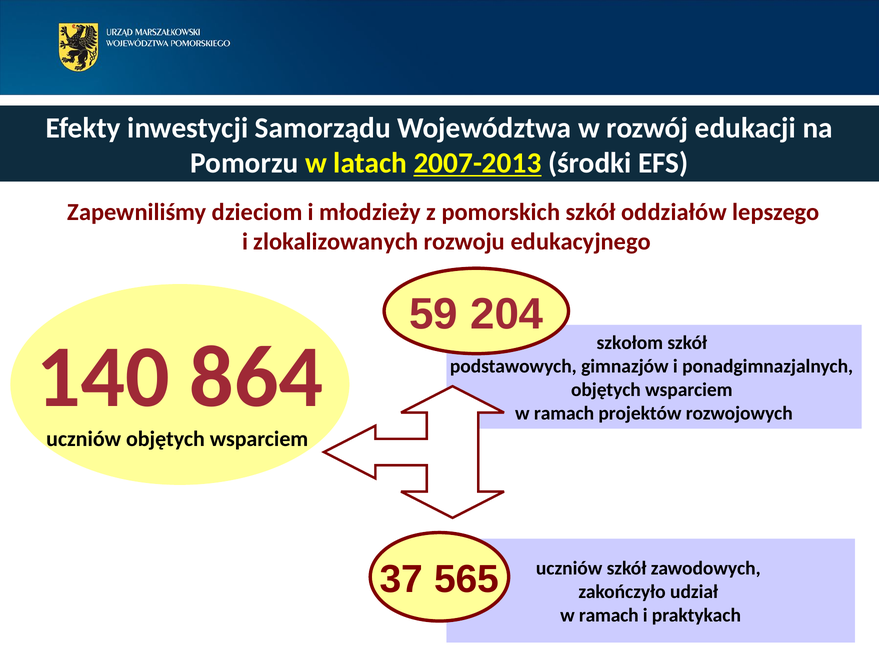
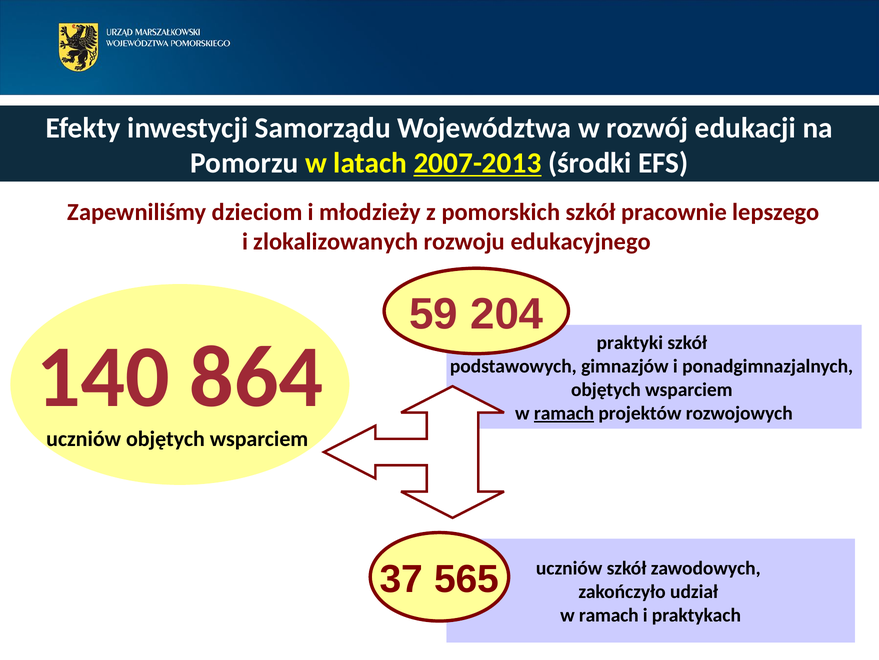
oddziałów: oddziałów -> pracownie
szkołom: szkołom -> praktyki
ramach at (564, 413) underline: none -> present
